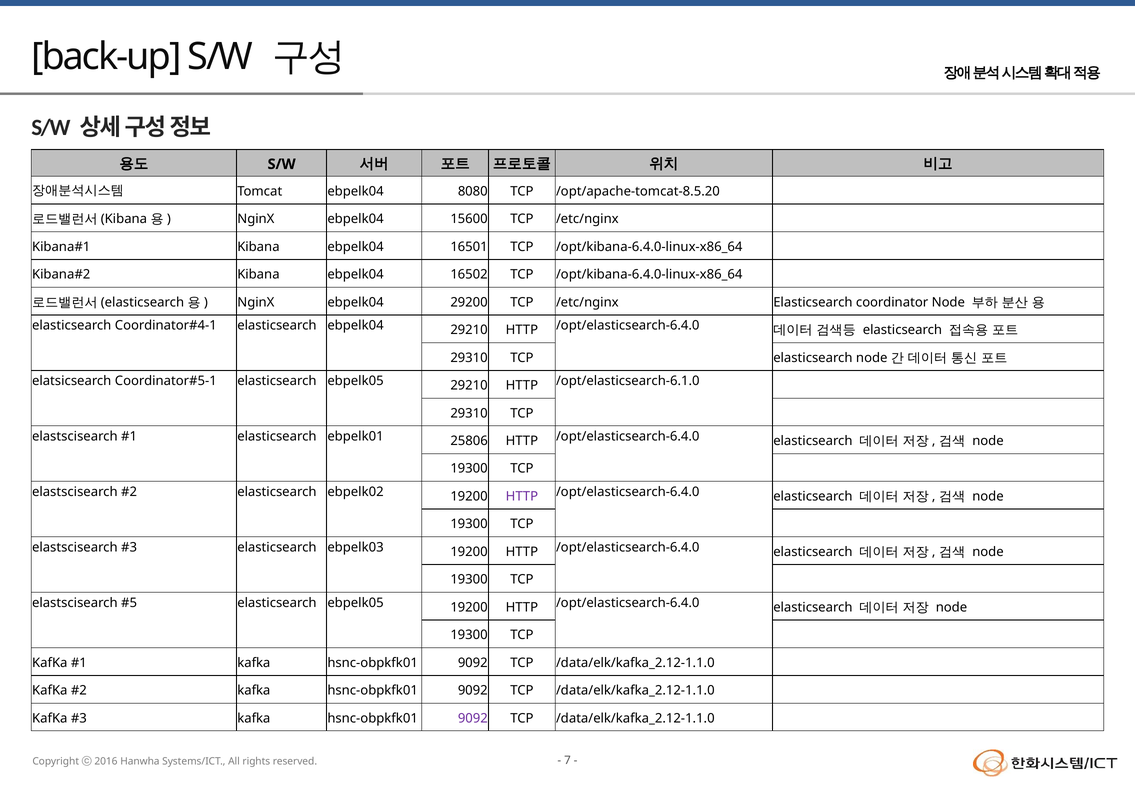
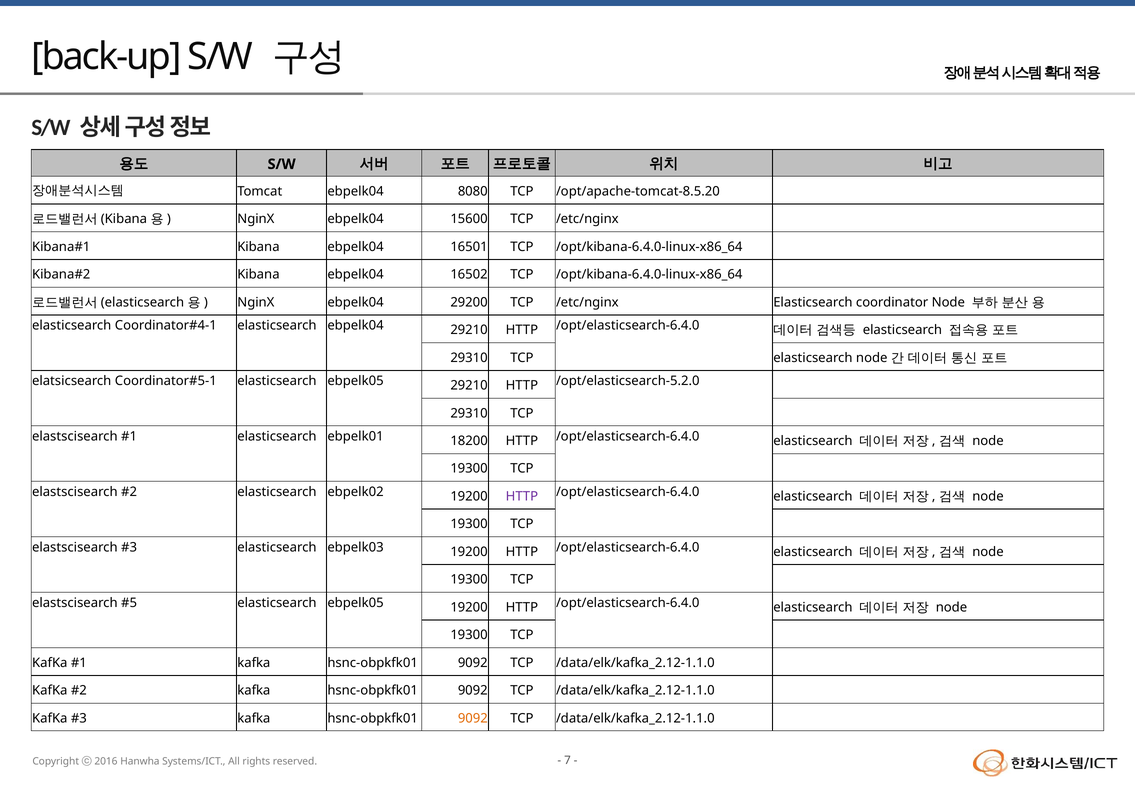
/opt/elasticsearch-6.1.0: /opt/elasticsearch-6.1.0 -> /opt/elasticsearch-5.2.0
25806: 25806 -> 18200
9092 at (473, 718) colour: purple -> orange
